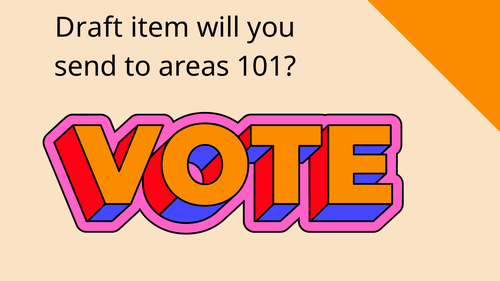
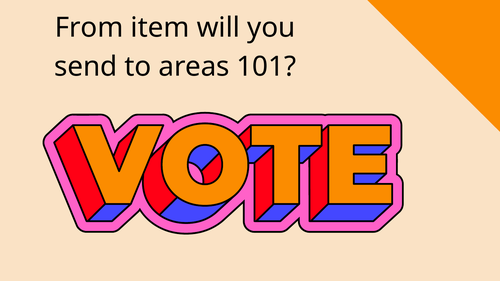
Draft: Draft -> From
